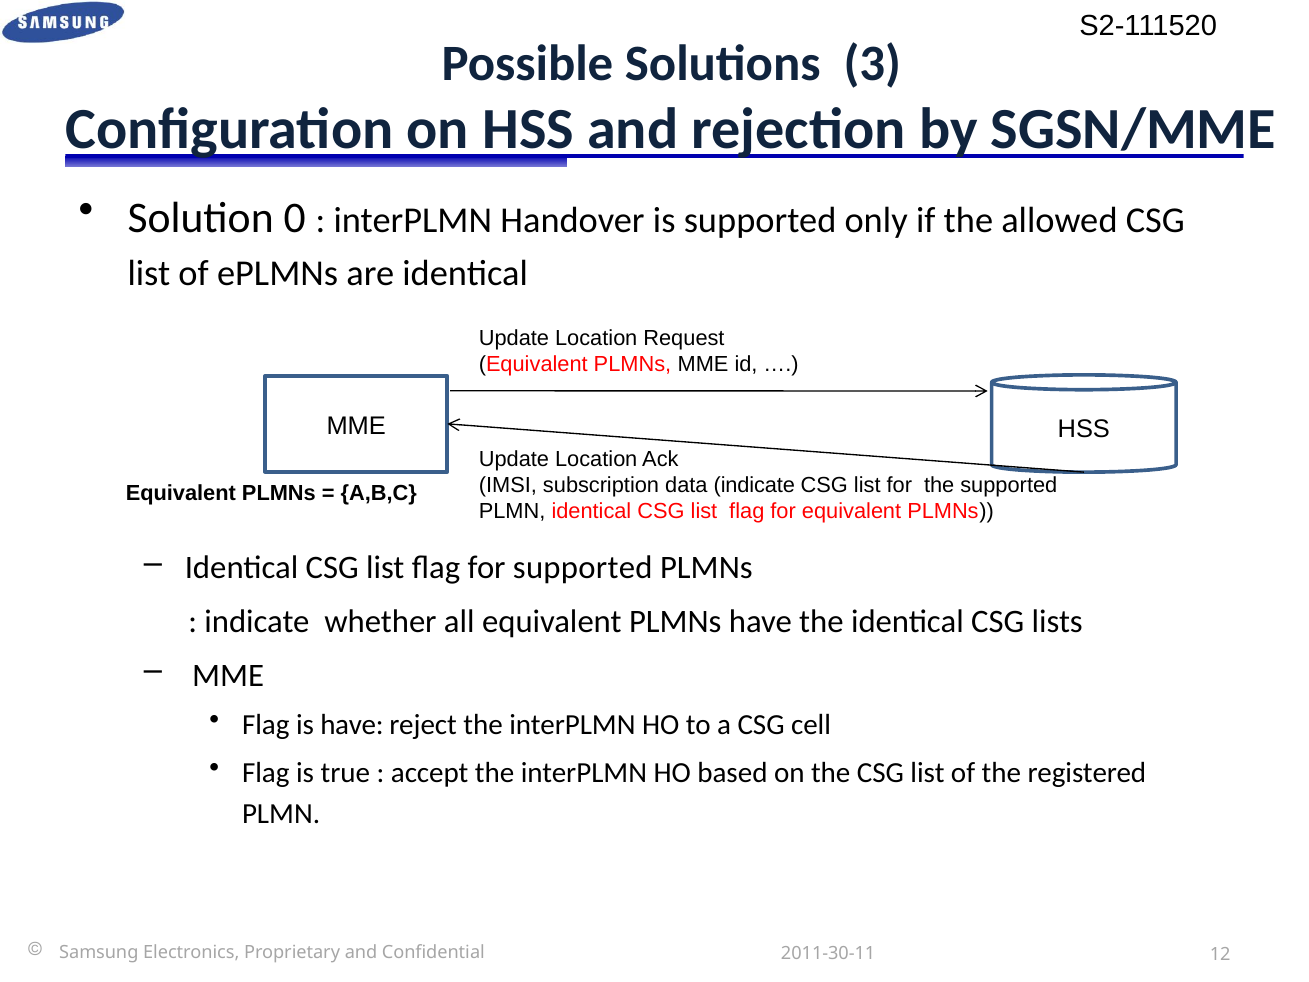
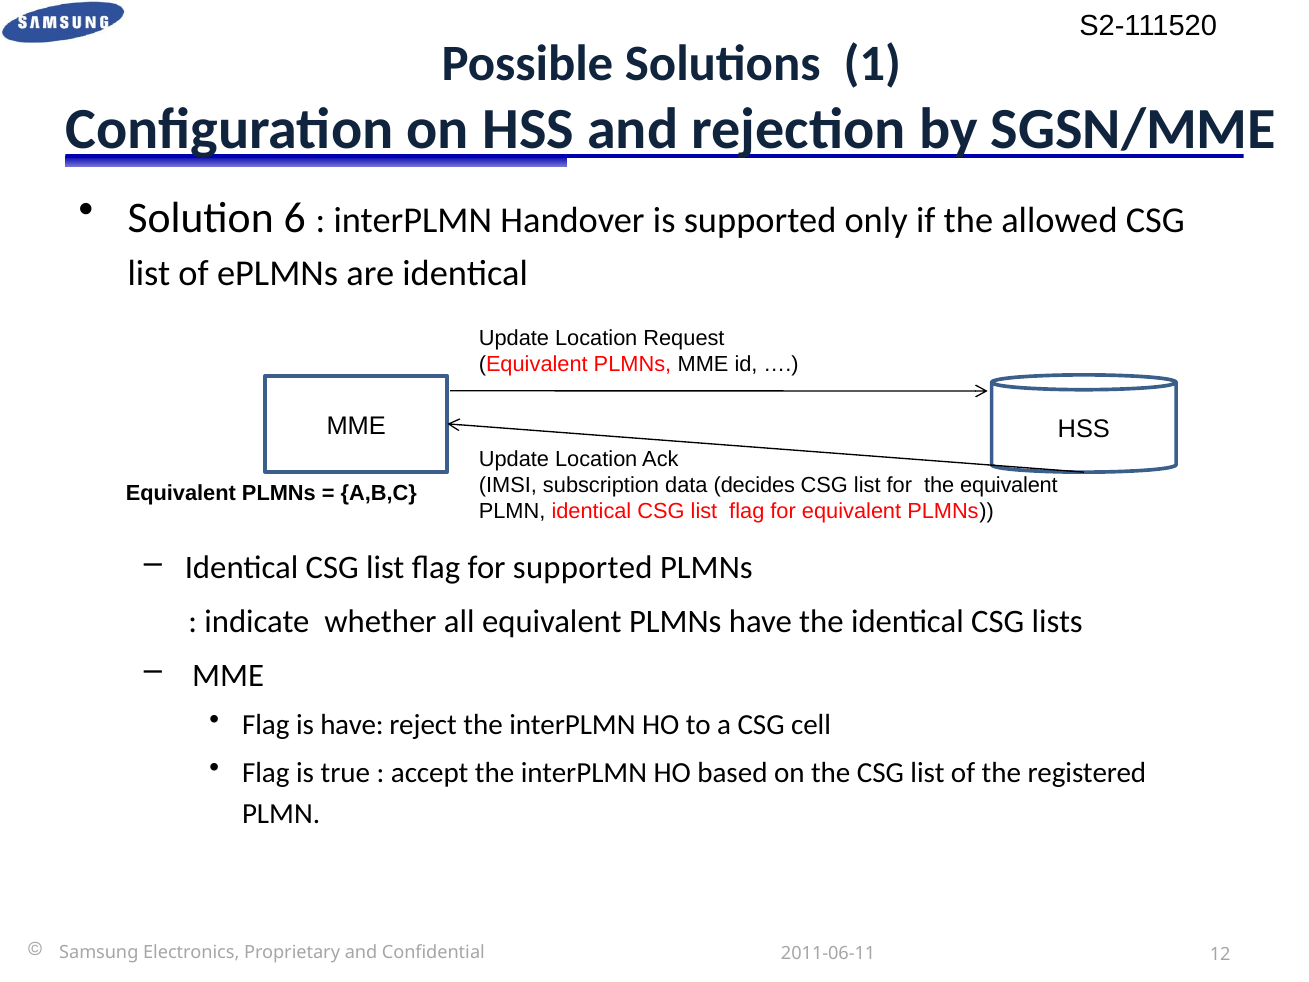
3: 3 -> 1
0: 0 -> 6
data indicate: indicate -> decides
the supported: supported -> equivalent
2011-30-11: 2011-30-11 -> 2011-06-11
